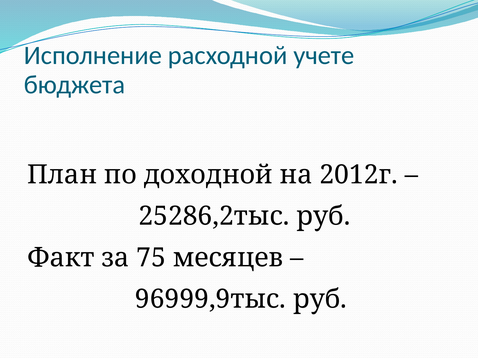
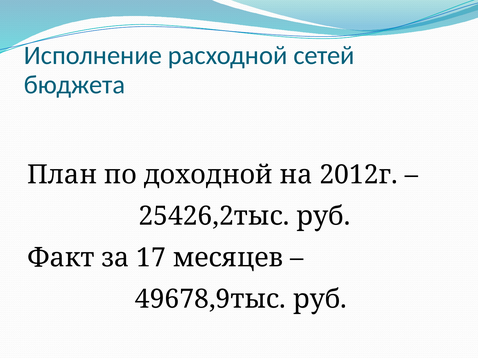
учете: учете -> сетей
25286,2тыс: 25286,2тыс -> 25426,2тыс
75: 75 -> 17
96999,9тыс: 96999,9тыс -> 49678,9тыс
